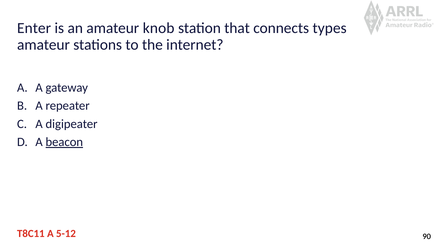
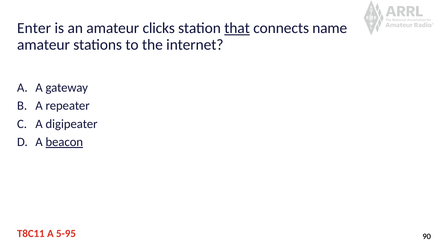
knob: knob -> clicks
that underline: none -> present
types: types -> name
5-12: 5-12 -> 5-95
